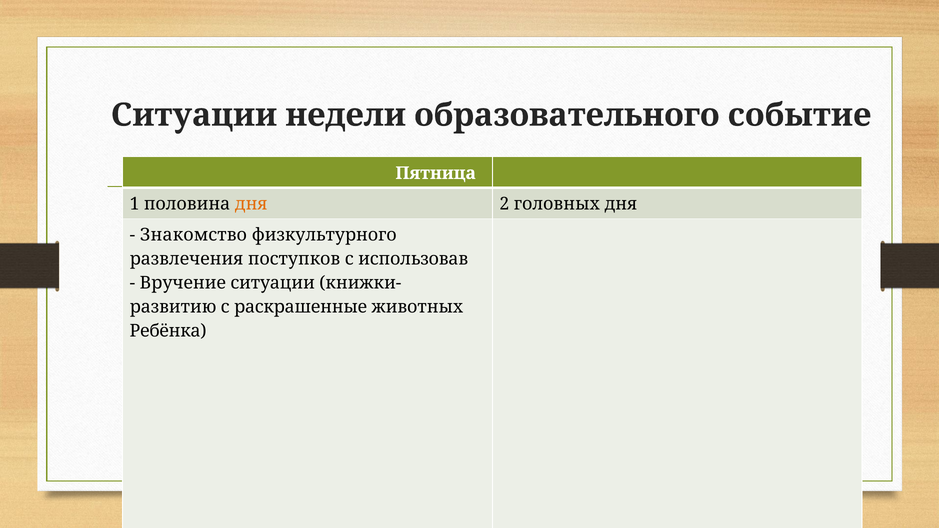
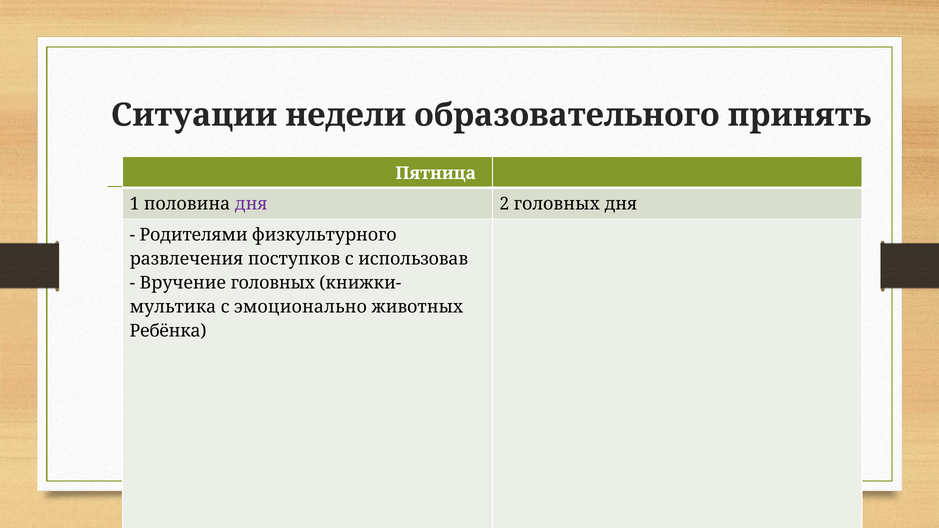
событие: событие -> принять
дня at (251, 204) colour: orange -> purple
Знакомство: Знакомство -> Родителями
Вручение ситуации: ситуации -> головных
развитию: развитию -> мультика
раскрашенные: раскрашенные -> эмоционально
